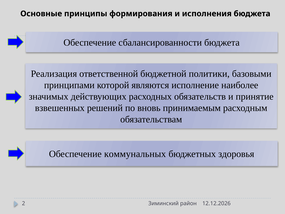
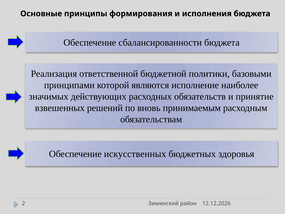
коммунальных: коммунальных -> искусственных
